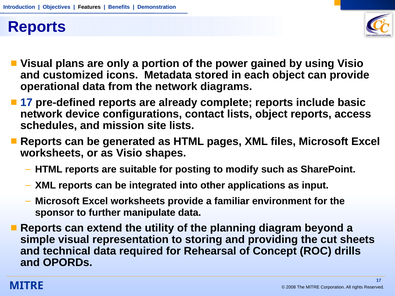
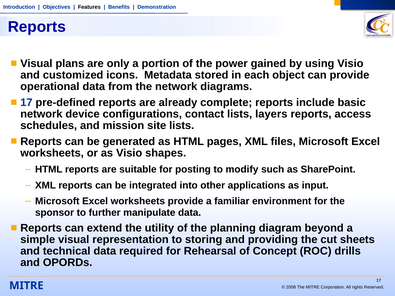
lists object: object -> layers
